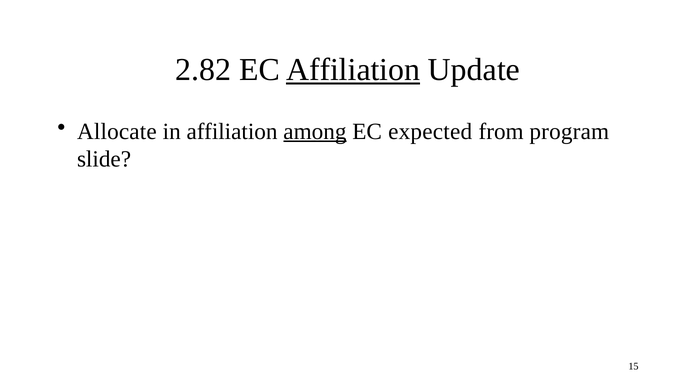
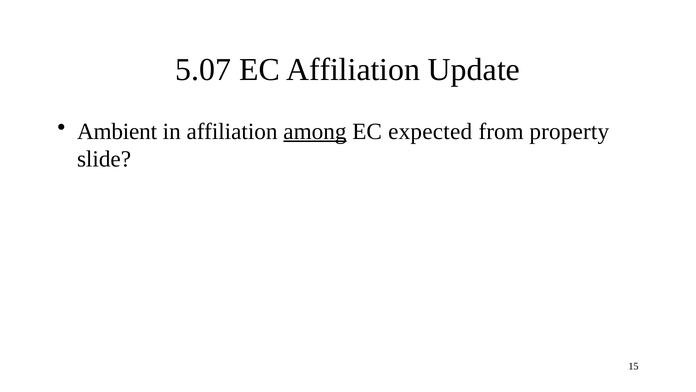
2.82: 2.82 -> 5.07
Affiliation at (353, 70) underline: present -> none
Allocate: Allocate -> Ambient
program: program -> property
